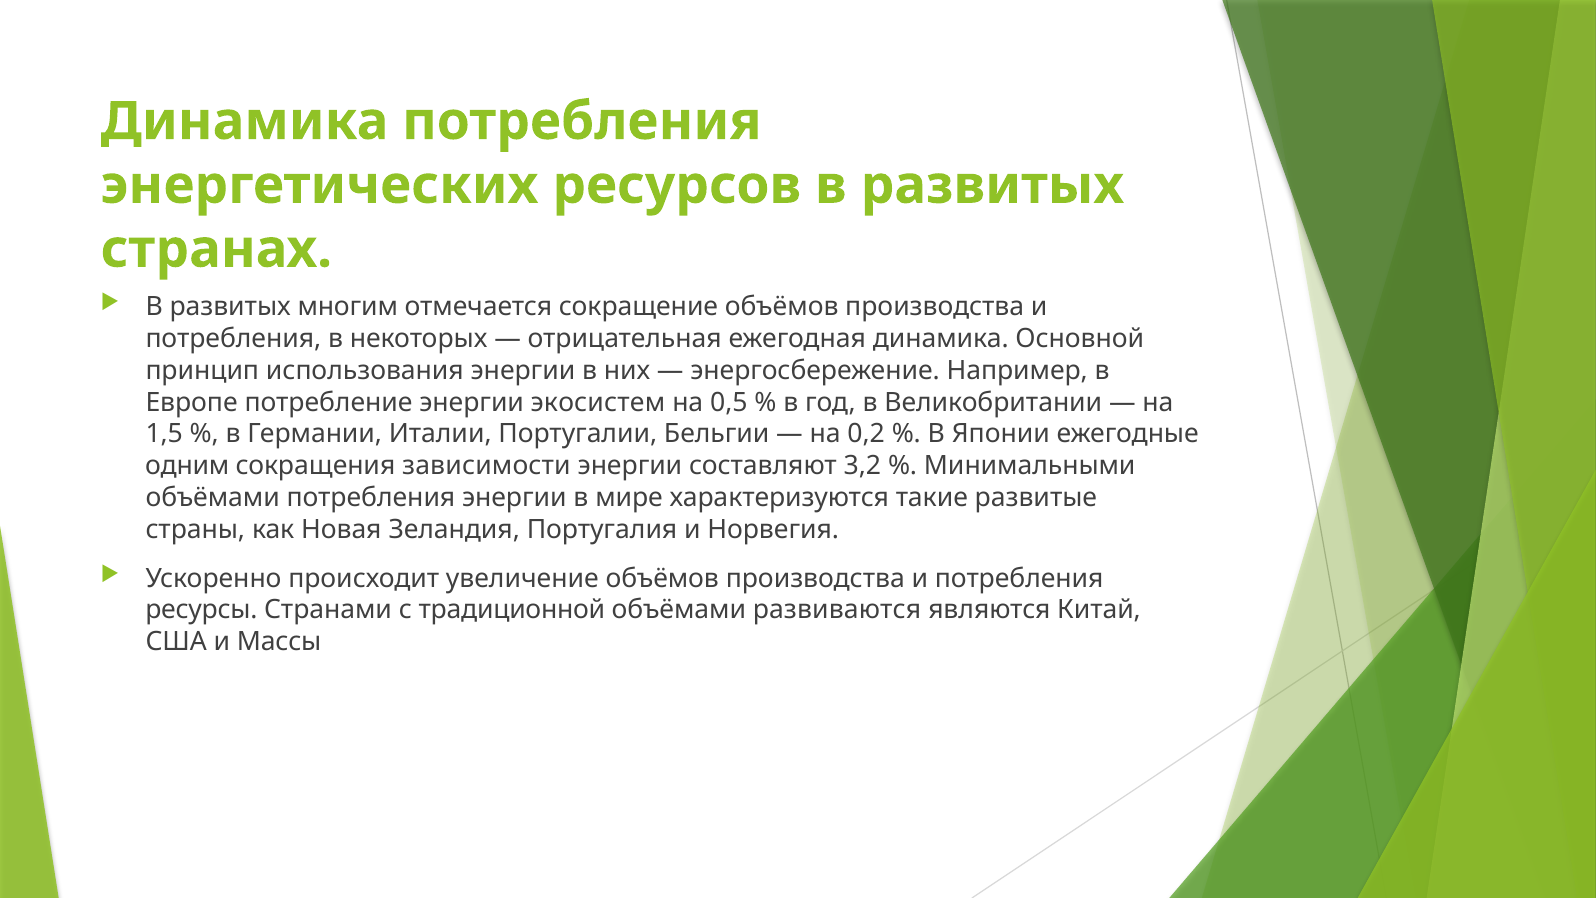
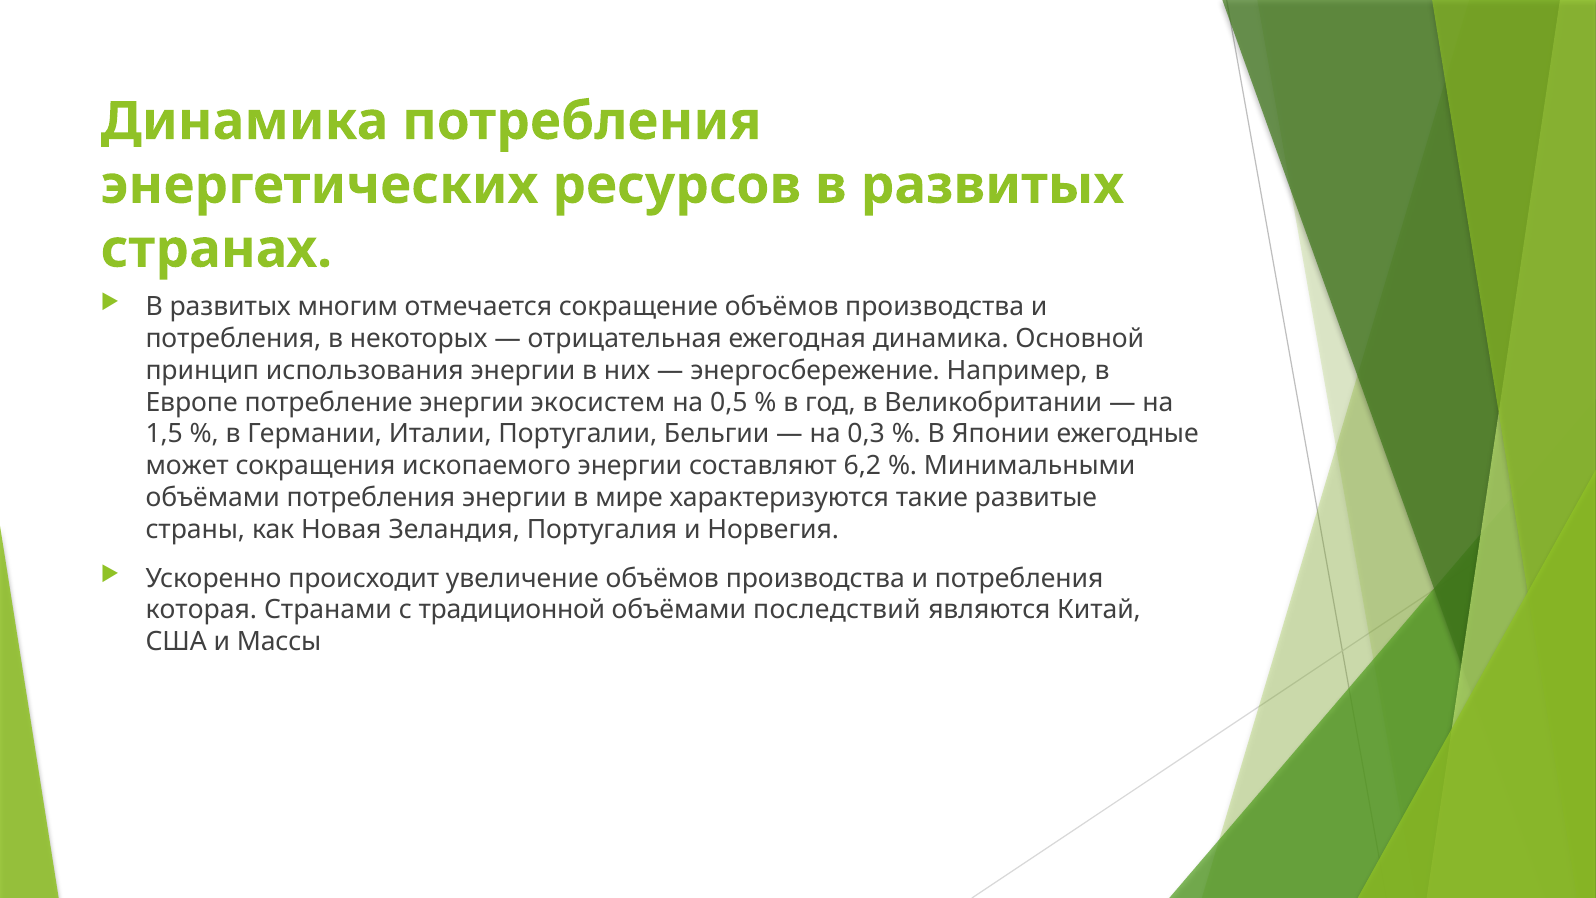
0,2: 0,2 -> 0,3
одним: одним -> может
зависимости: зависимости -> ископаемого
3,2: 3,2 -> 6,2
ресурсы: ресурсы -> которая
развиваются: развиваются -> последствий
